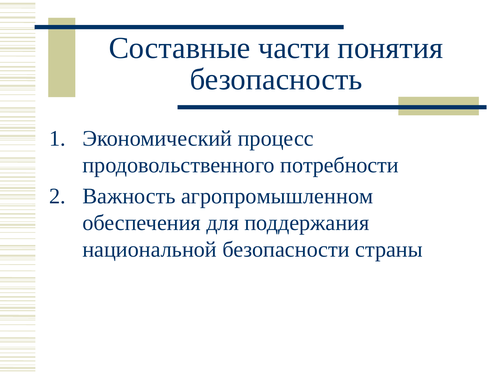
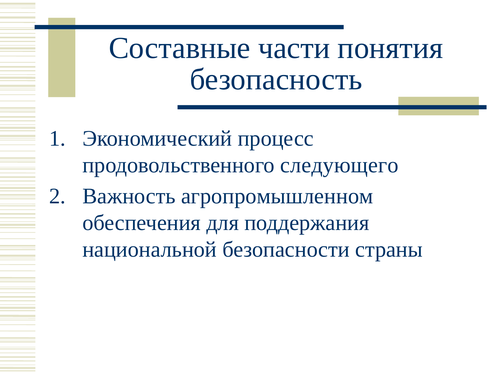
потребности: потребности -> следующего
